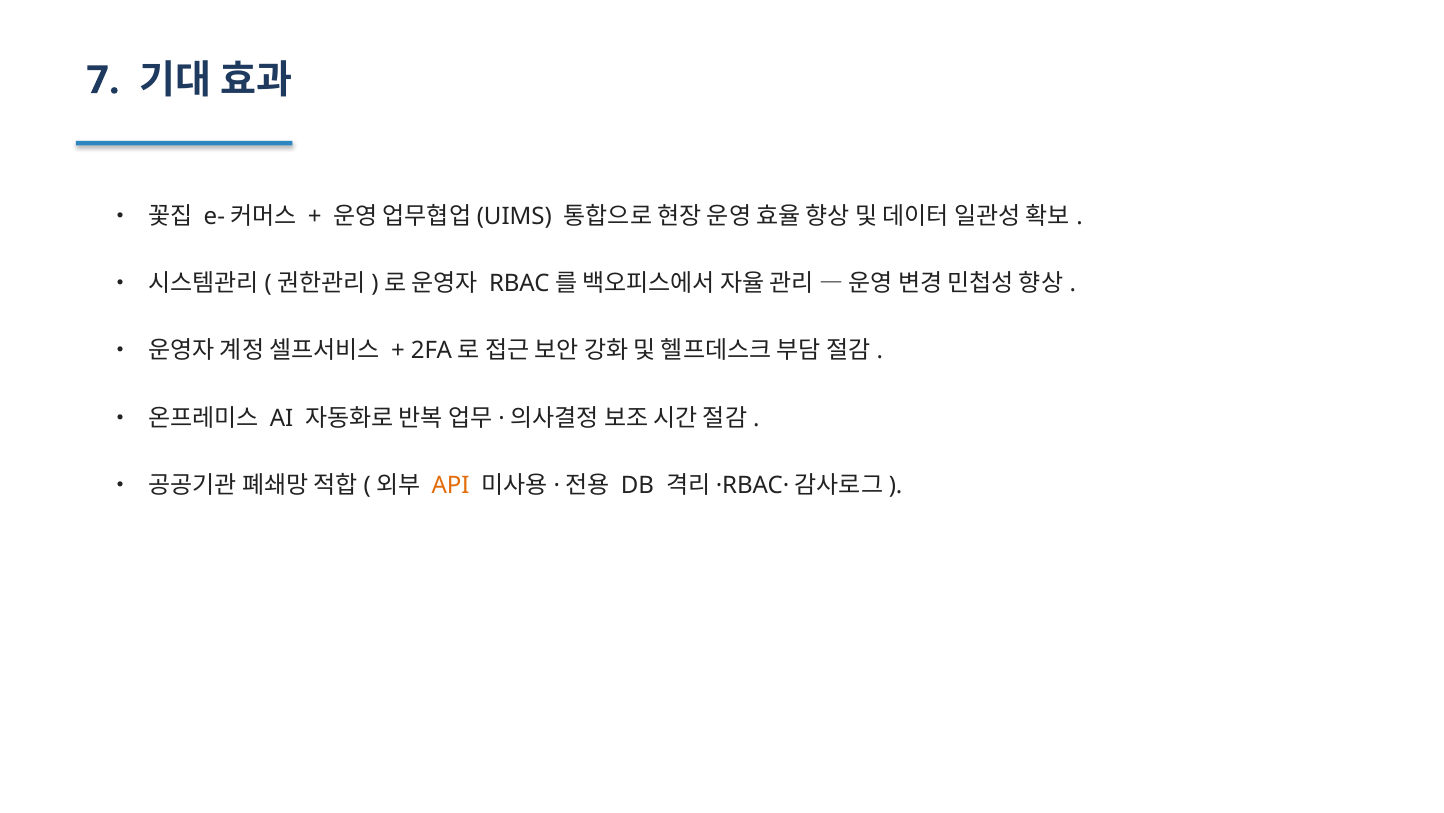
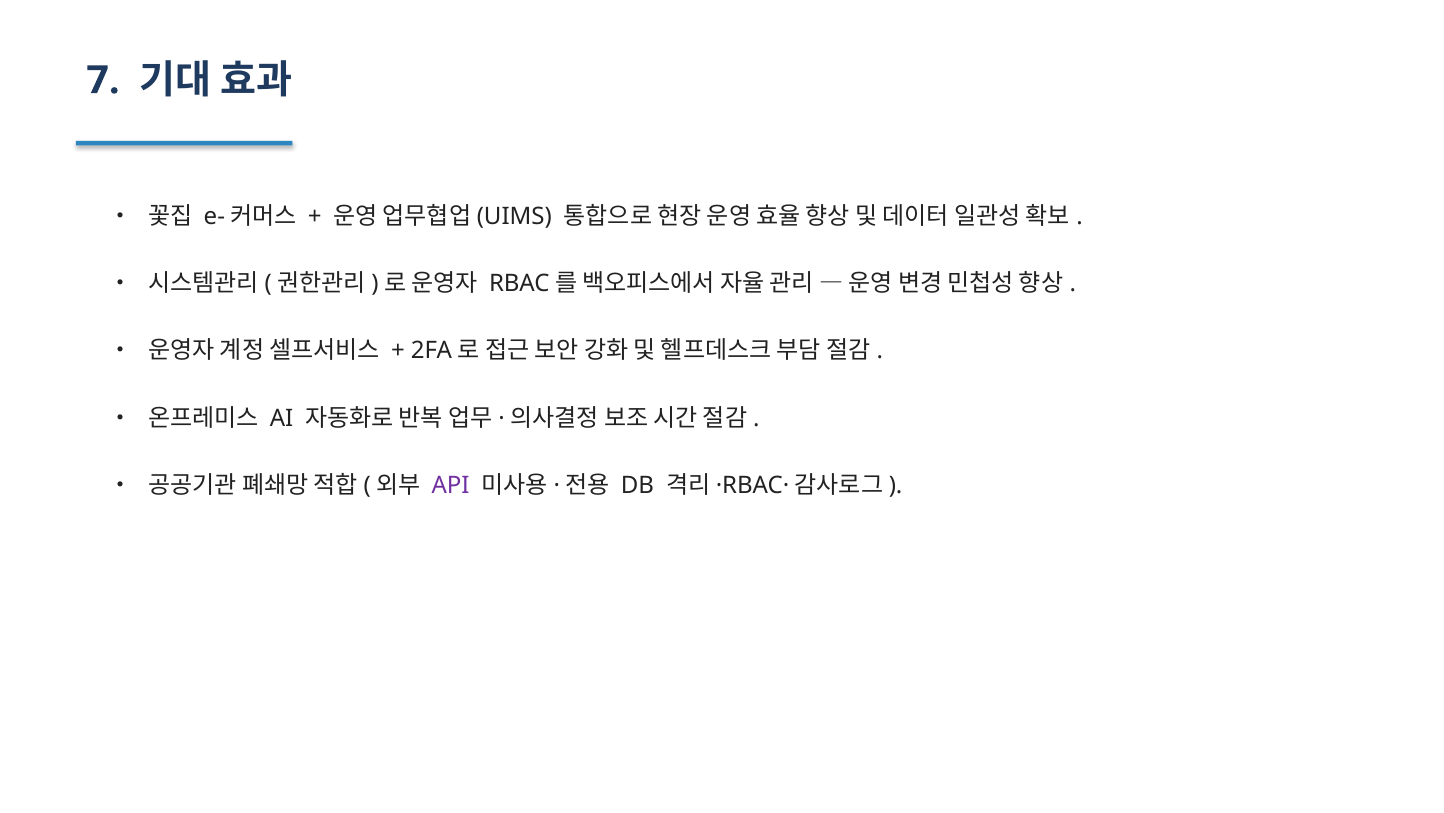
API colour: orange -> purple
